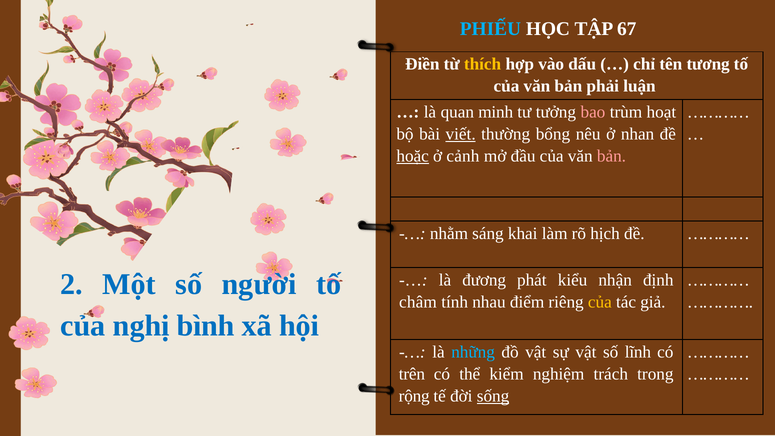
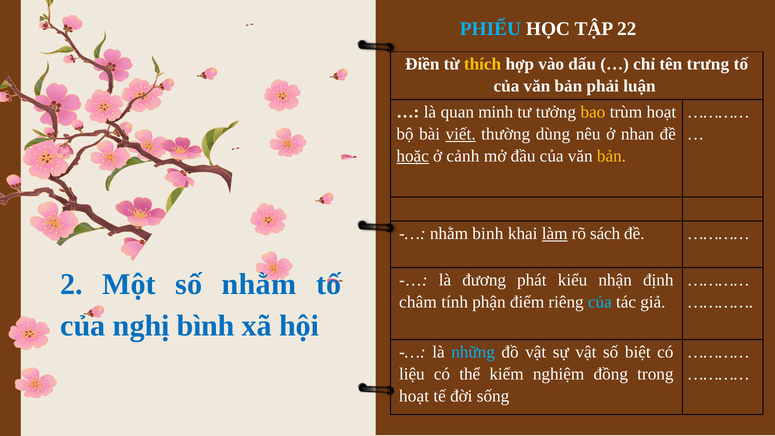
67: 67 -> 22
tương: tương -> trưng
bao colour: pink -> yellow
bổng: bổng -> dùng
bản at (611, 156) colour: pink -> yellow
sáng: sáng -> binh
làm underline: none -> present
hịch: hịch -> sách
số người: người -> nhằm
nhau: nhau -> phận
của at (600, 302) colour: yellow -> light blue
lĩnh: lĩnh -> biệt
trên: trên -> liệu
trách: trách -> đồng
rộng at (414, 396): rộng -> hoạt
sống underline: present -> none
